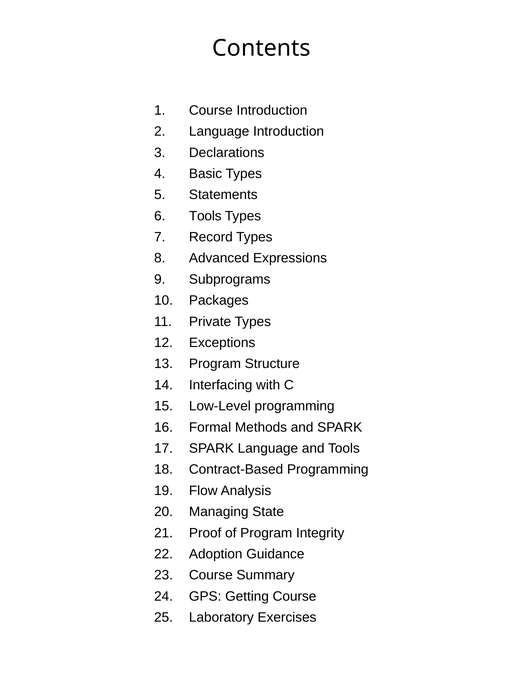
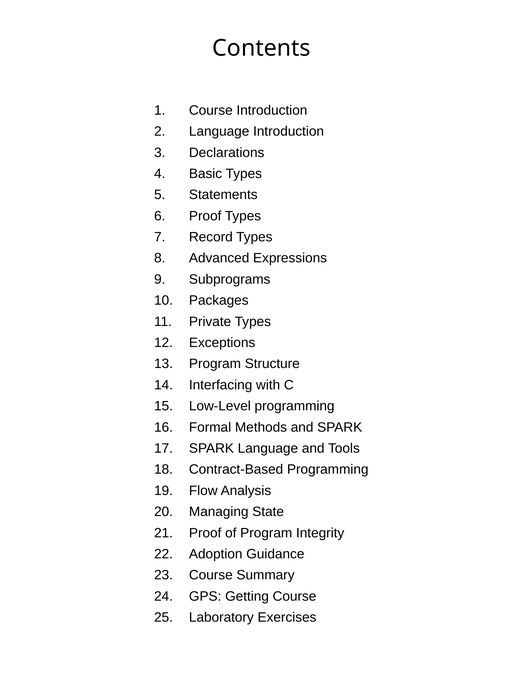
Tools at (205, 216): Tools -> Proof
